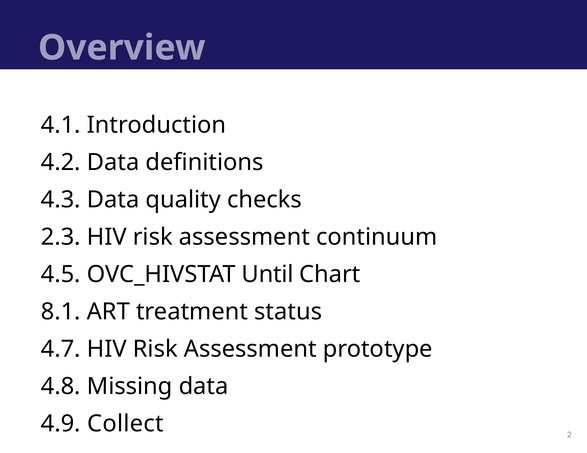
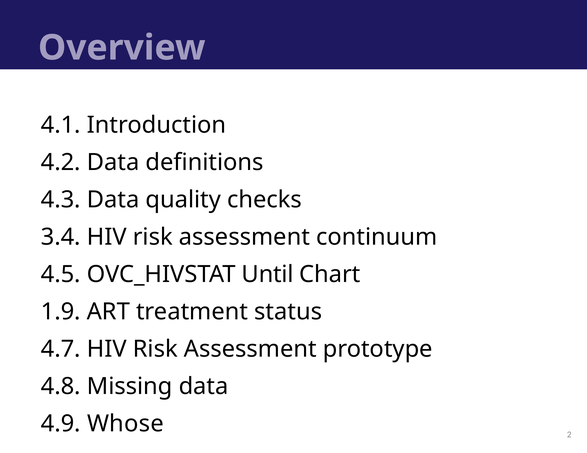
2.3: 2.3 -> 3.4
8.1: 8.1 -> 1.9
Collect: Collect -> Whose
